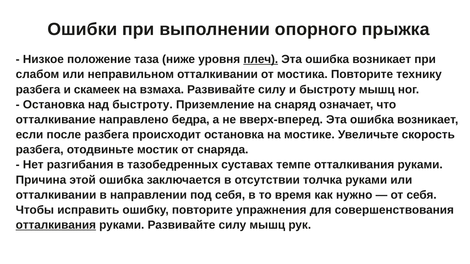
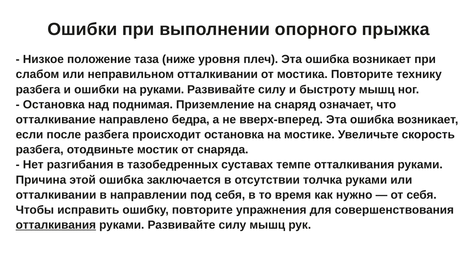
плеч underline: present -> none
и скамеек: скамеек -> ошибки
на взмаха: взмаха -> руками
над быстроту: быстроту -> поднимая
